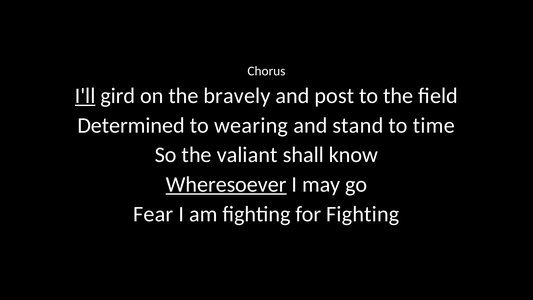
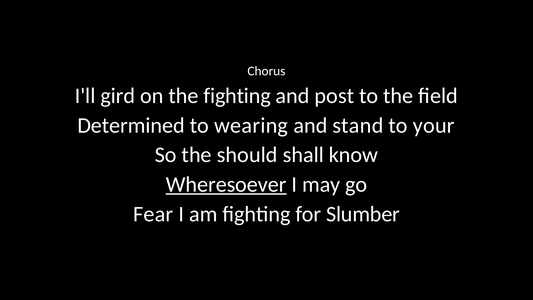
I'll underline: present -> none
the bravely: bravely -> fighting
time: time -> your
valiant: valiant -> should
for Fighting: Fighting -> Slumber
